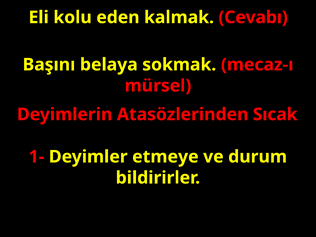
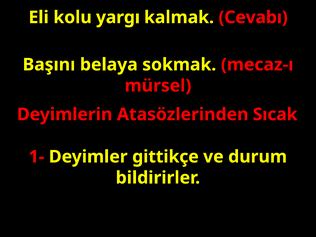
eden: eden -> yargı
etmeye: etmeye -> gittikçe
